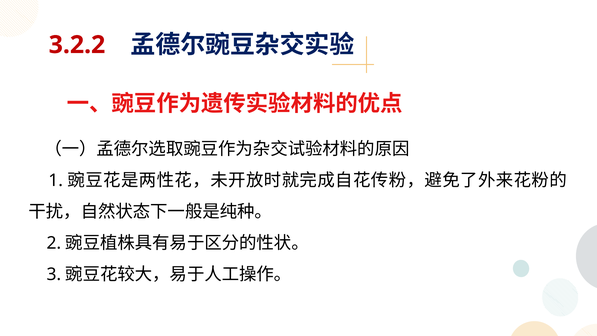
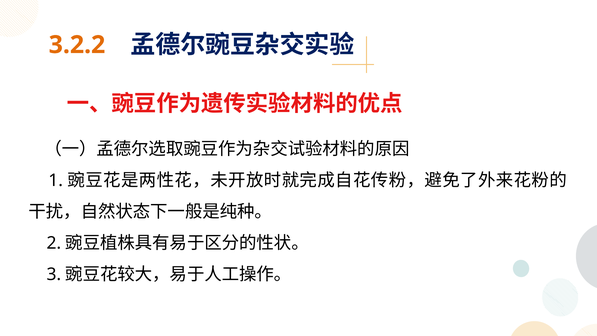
3.2.2 colour: red -> orange
